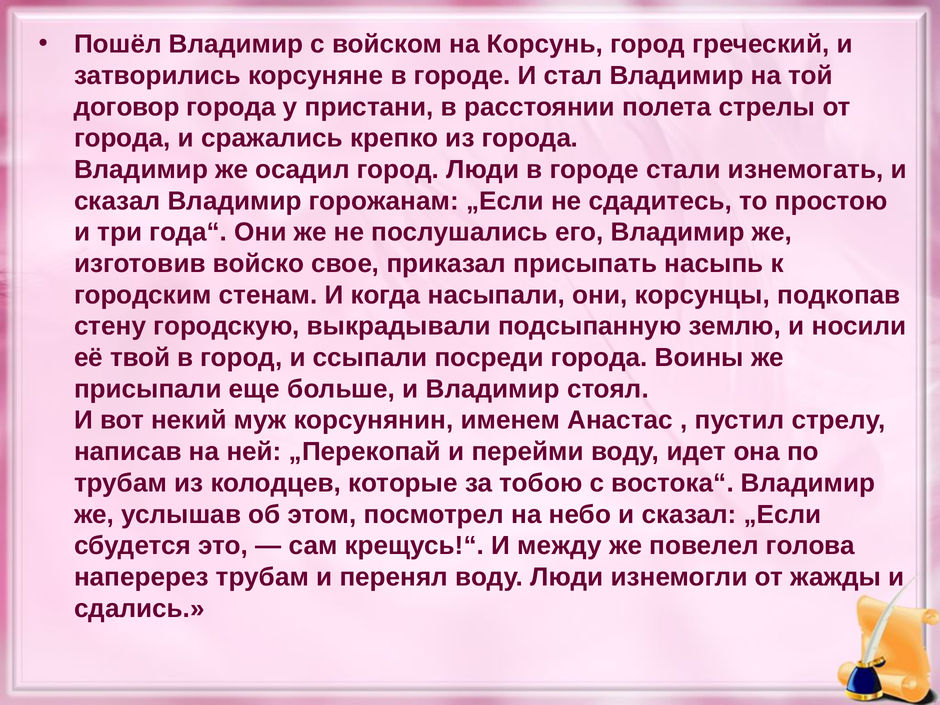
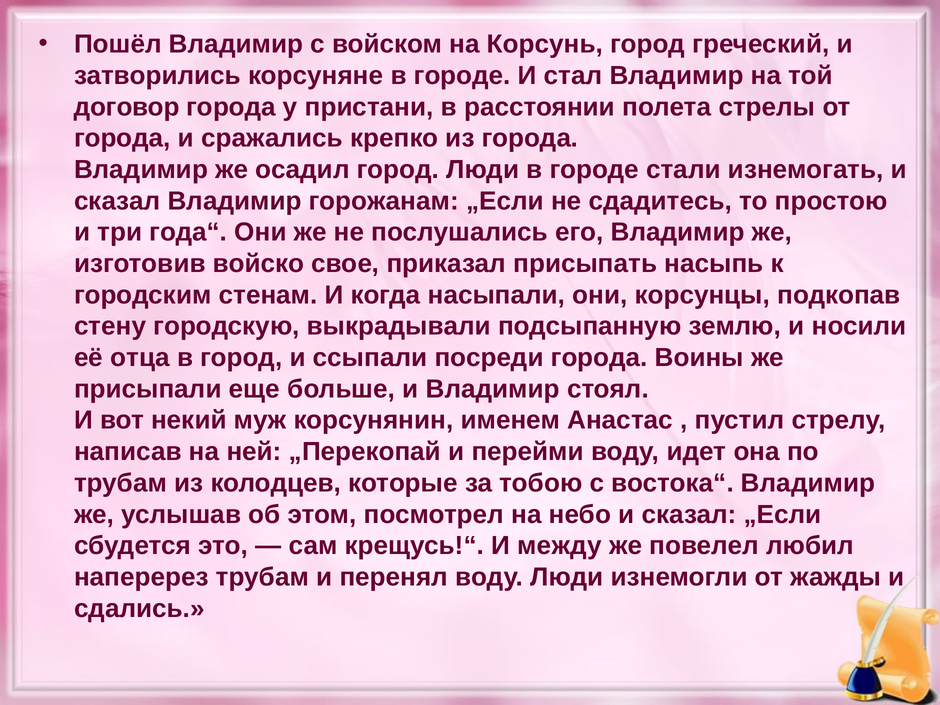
твой: твой -> отца
голова: голова -> любил
